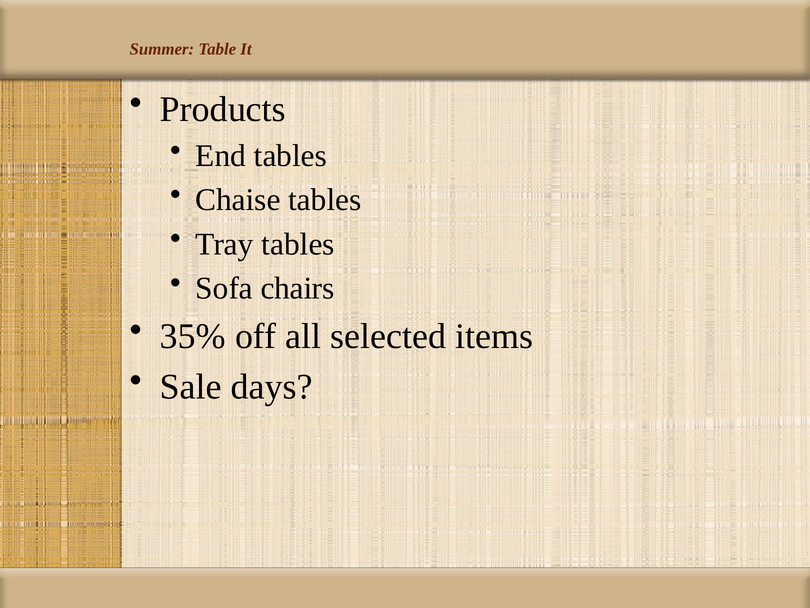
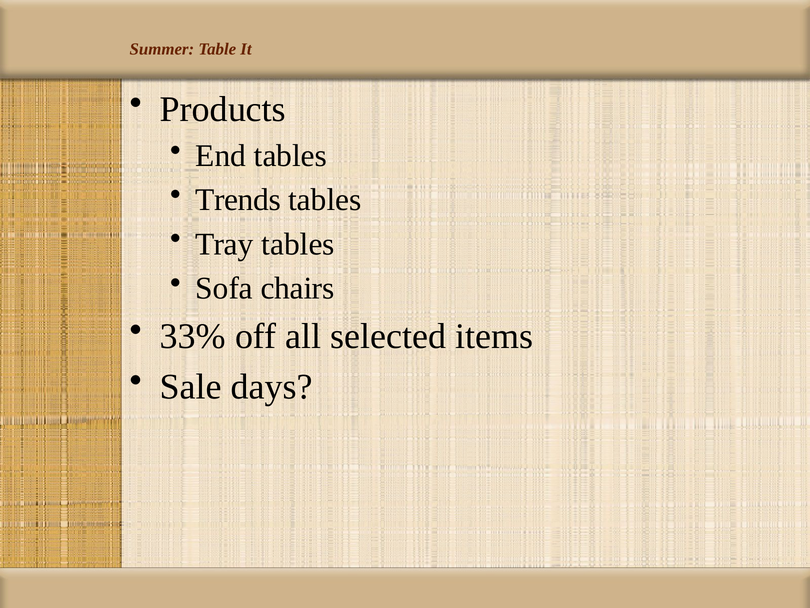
Chaise: Chaise -> Trends
35%: 35% -> 33%
